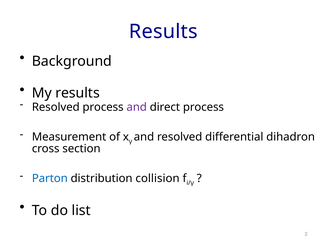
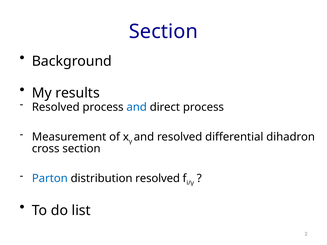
Results at (163, 32): Results -> Section
and at (137, 107) colour: purple -> blue
distribution collision: collision -> resolved
